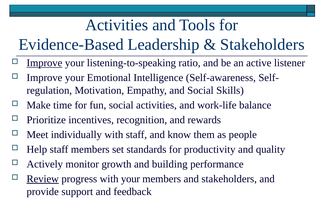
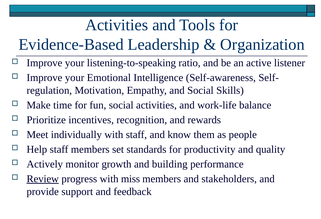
Stakeholders at (262, 44): Stakeholders -> Organization
Improve at (44, 63) underline: present -> none
with your: your -> miss
